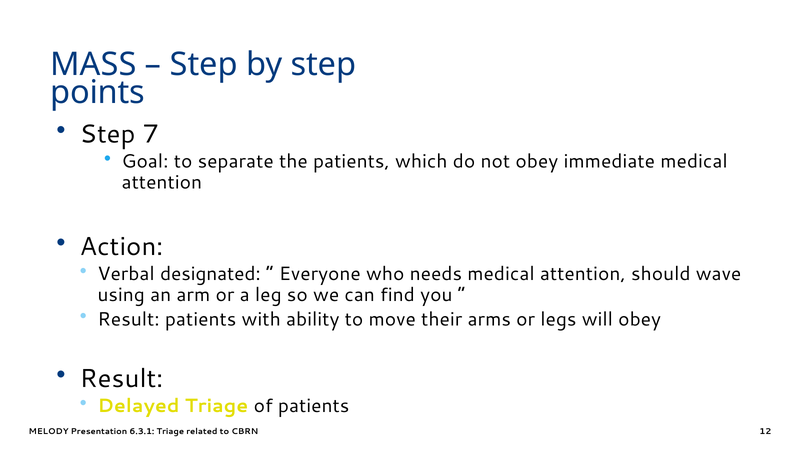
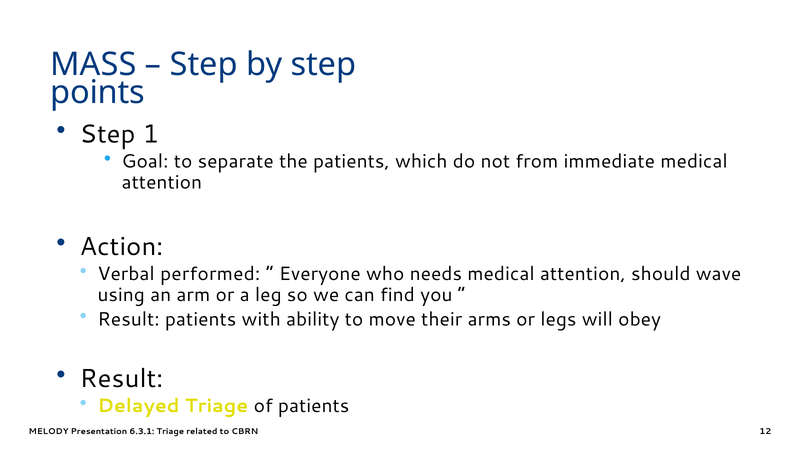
7: 7 -> 1
not obey: obey -> from
designated: designated -> performed
